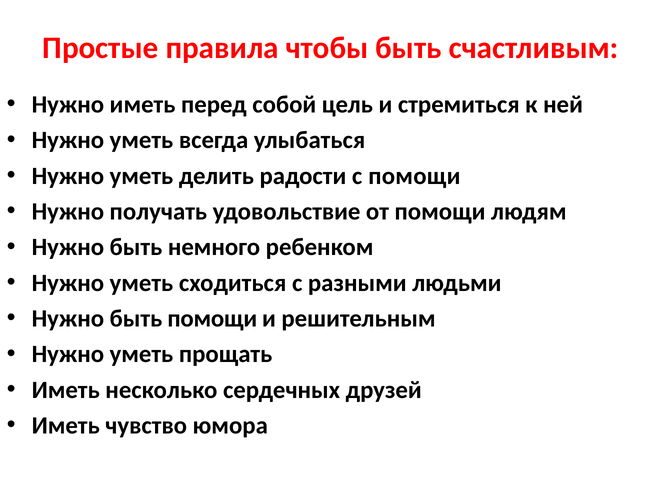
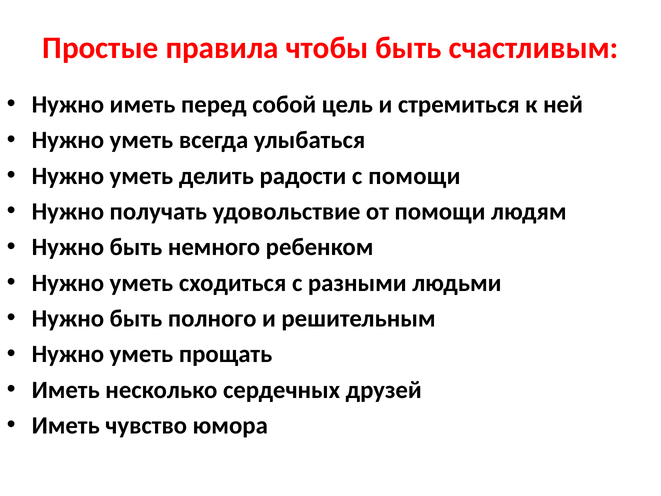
быть помощи: помощи -> полного
